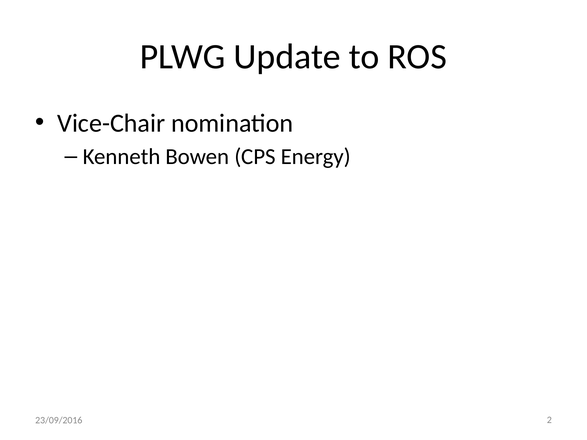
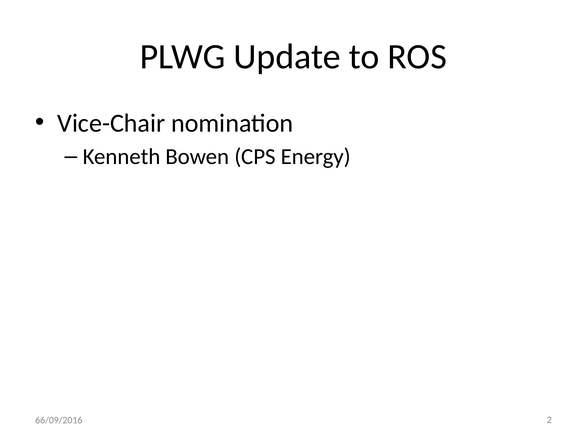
23/09/2016: 23/09/2016 -> 66/09/2016
